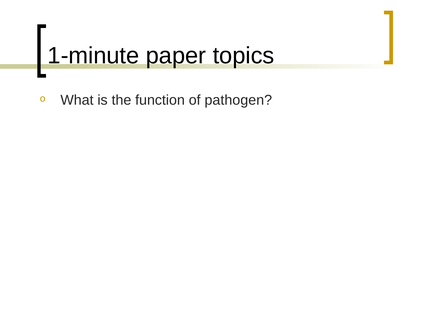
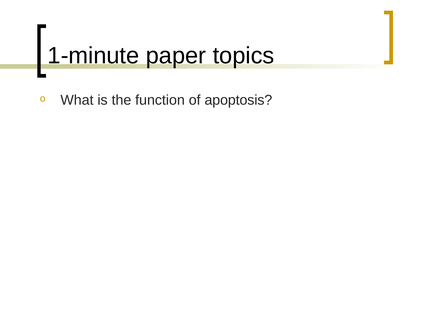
pathogen: pathogen -> apoptosis
